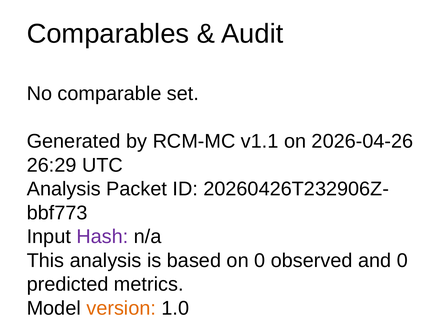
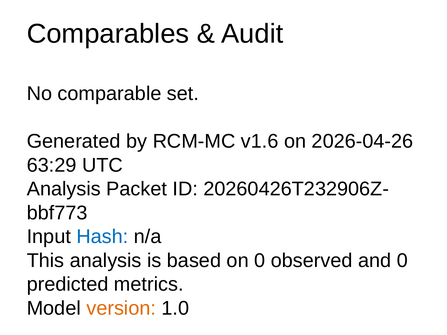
v1.1: v1.1 -> v1.6
26:29: 26:29 -> 63:29
Hash colour: purple -> blue
